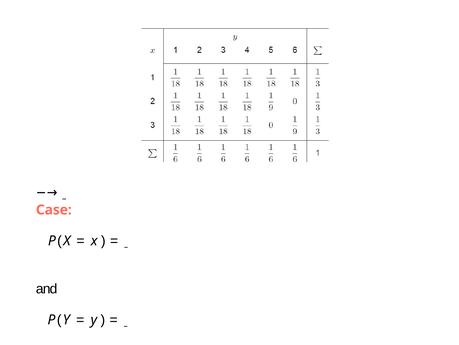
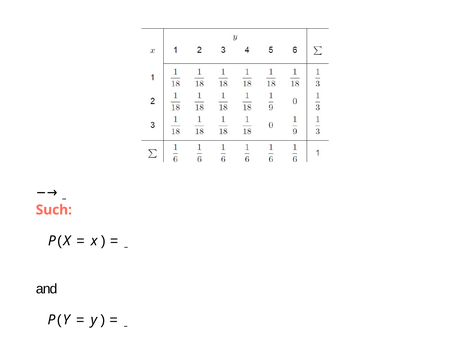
Case: Case -> Such
